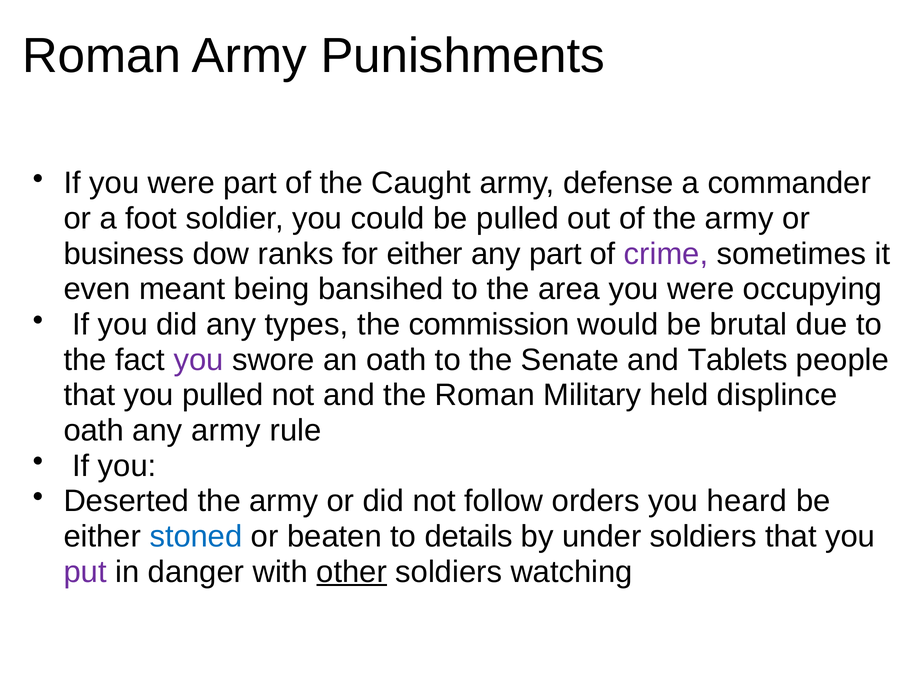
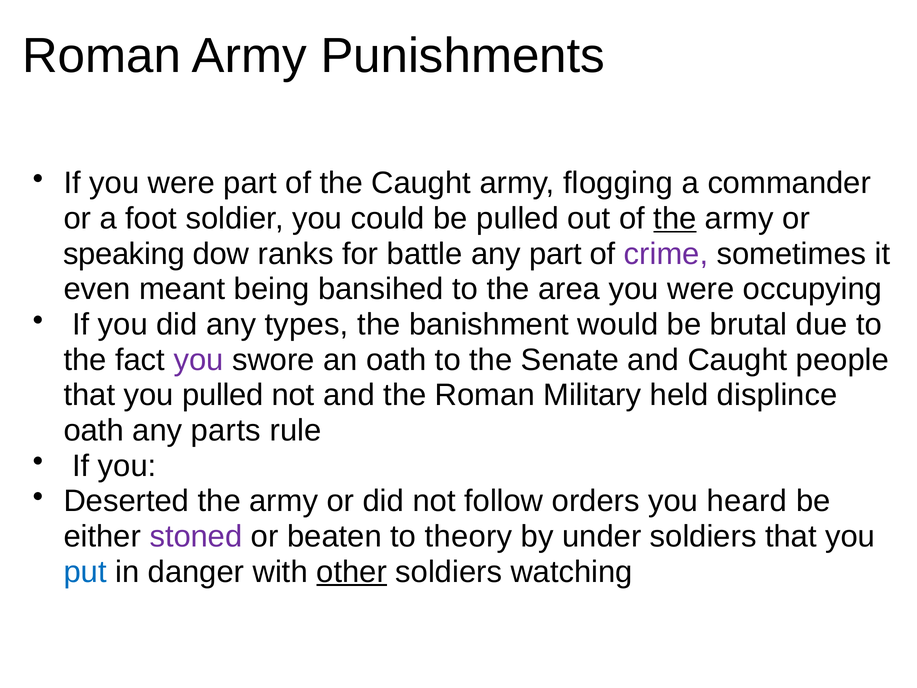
defense: defense -> flogging
the at (675, 218) underline: none -> present
business: business -> speaking
for either: either -> battle
commission: commission -> banishment
and Tablets: Tablets -> Caught
any army: army -> parts
stoned colour: blue -> purple
details: details -> theory
put colour: purple -> blue
